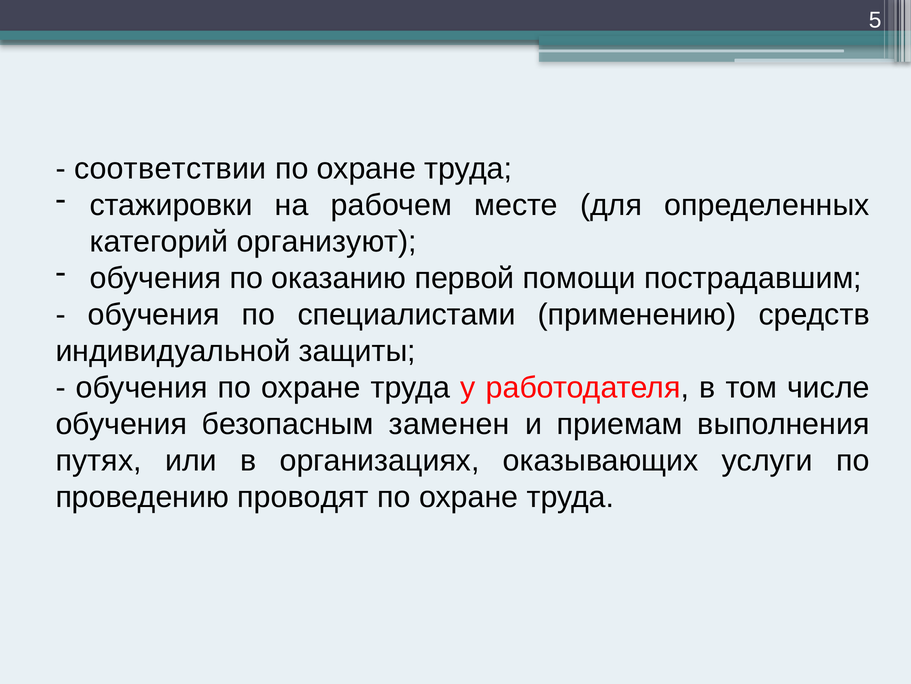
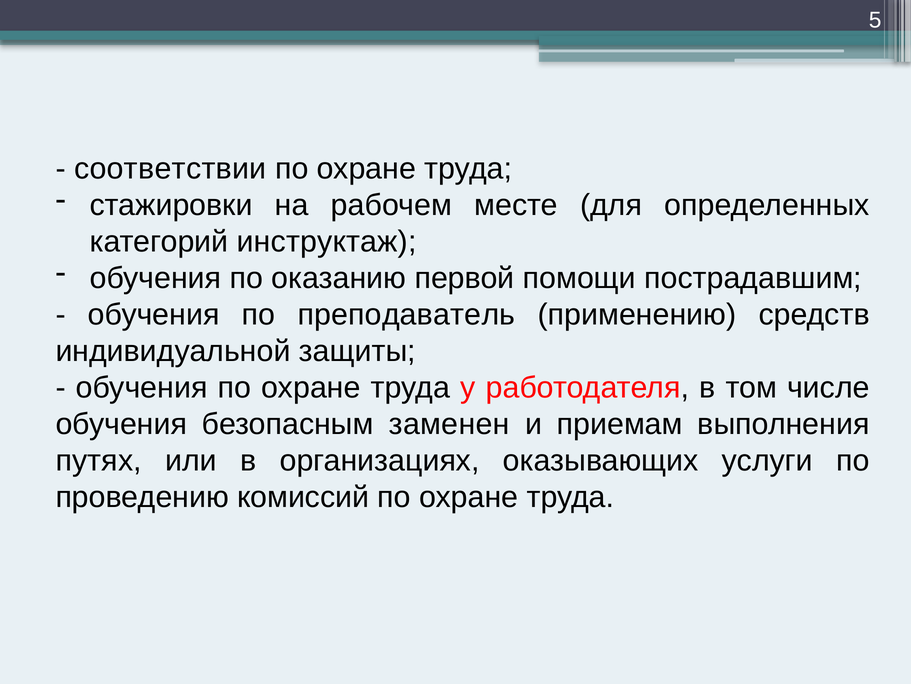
организуют: организуют -> инструктаж
специалистами: специалистами -> преподаватель
проводят: проводят -> комиссий
